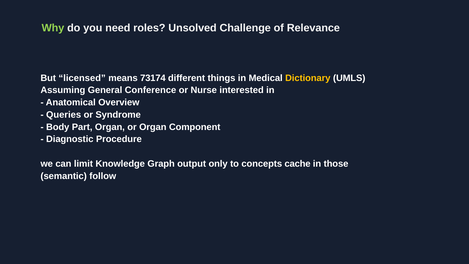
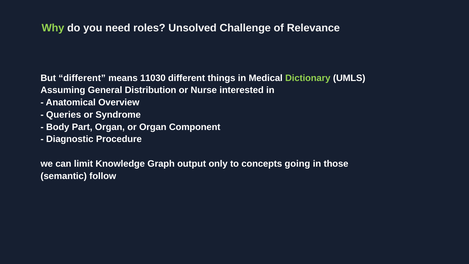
But licensed: licensed -> different
73174: 73174 -> 11030
Dictionary colour: yellow -> light green
Conference: Conference -> Distribution
cache: cache -> going
